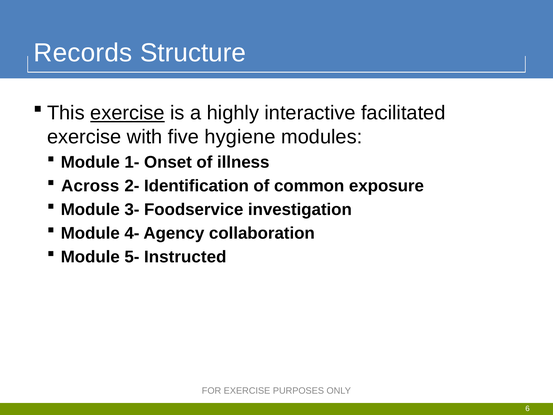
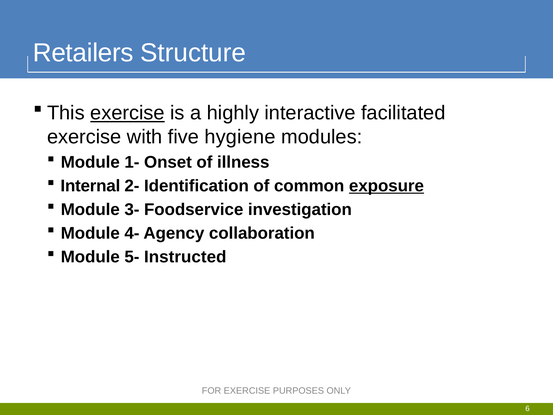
Records: Records -> Retailers
Across: Across -> Internal
exposure underline: none -> present
